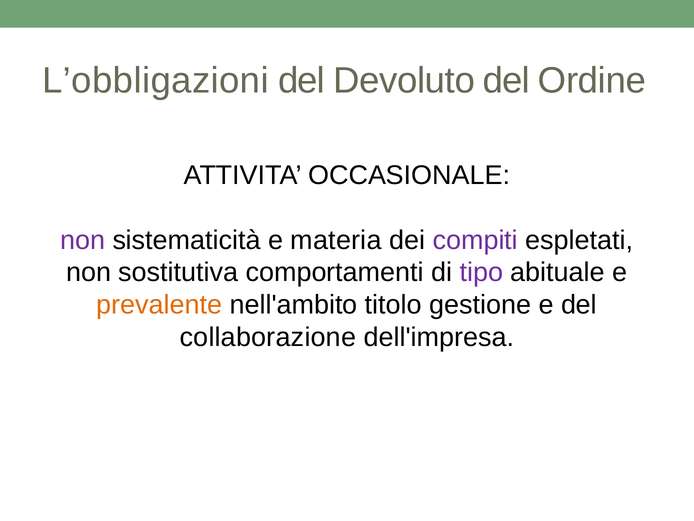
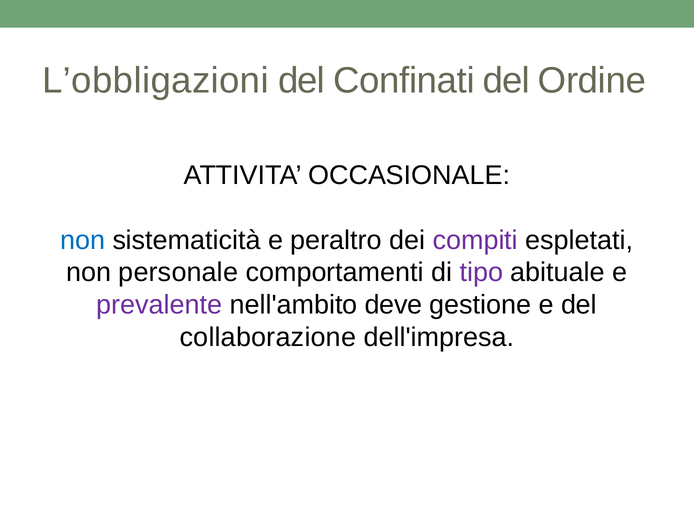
Devoluto: Devoluto -> Confinati
non at (83, 240) colour: purple -> blue
materia: materia -> peraltro
sostitutiva: sostitutiva -> personale
prevalente colour: orange -> purple
titolo: titolo -> deve
